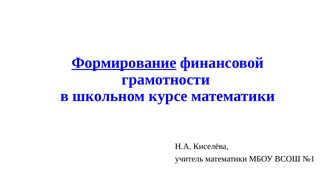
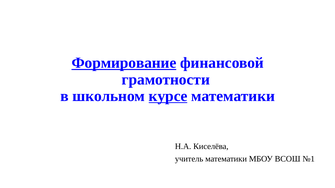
курсе underline: none -> present
